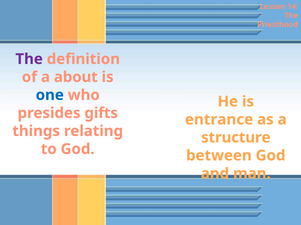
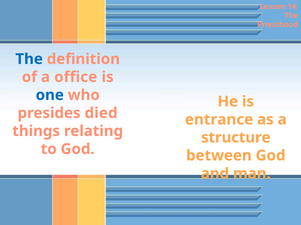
The at (29, 59) colour: purple -> blue
about: about -> office
gifts: gifts -> died
